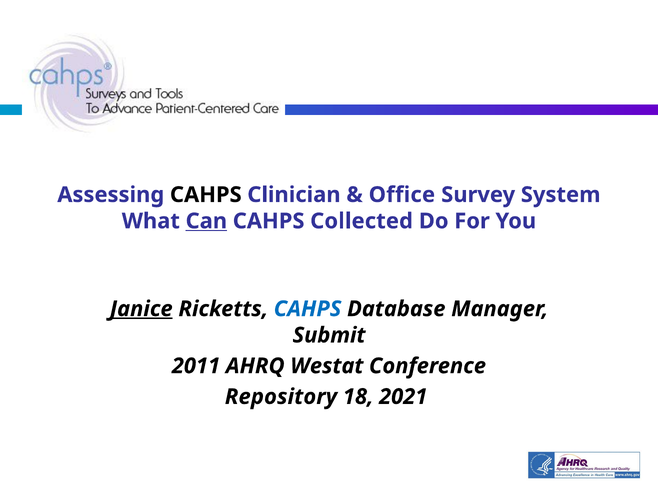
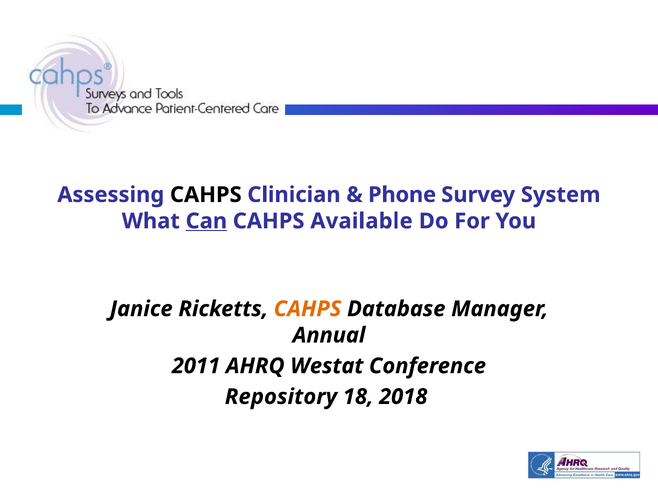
Office: Office -> Phone
Collected: Collected -> Available
Janice underline: present -> none
CAHPS at (308, 309) colour: blue -> orange
Submit: Submit -> Annual
2021: 2021 -> 2018
